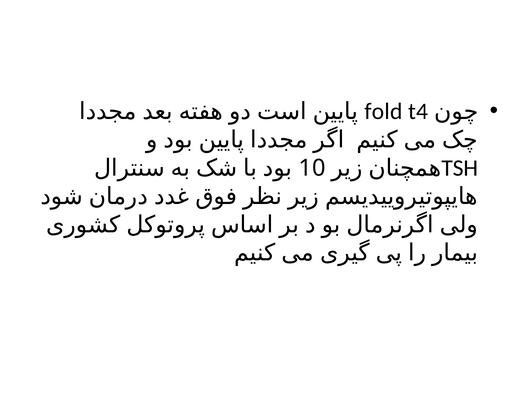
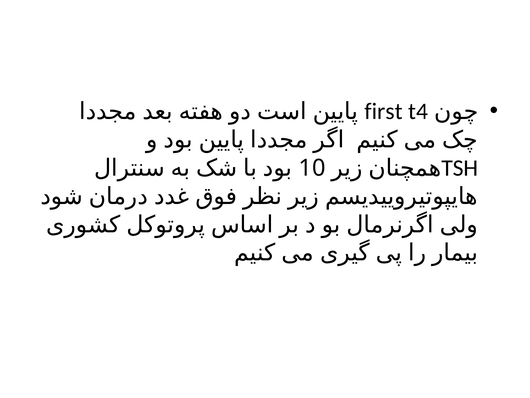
fold: fold -> first
